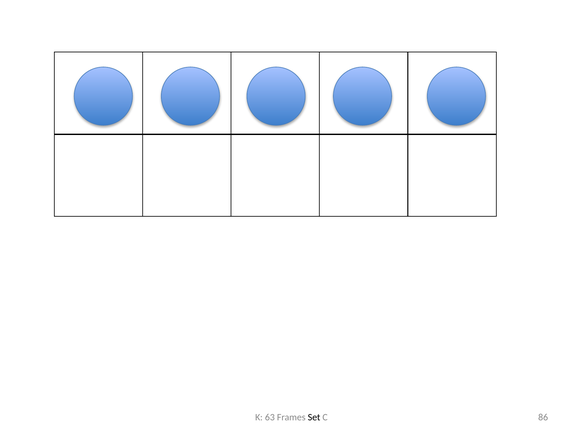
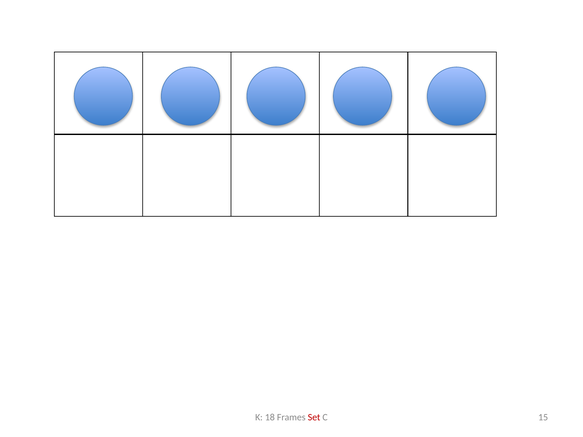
63: 63 -> 18
Set colour: black -> red
86: 86 -> 15
